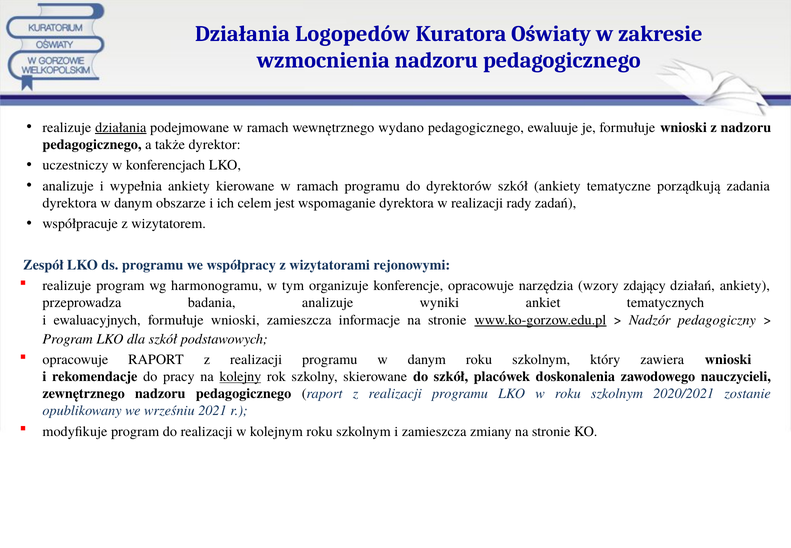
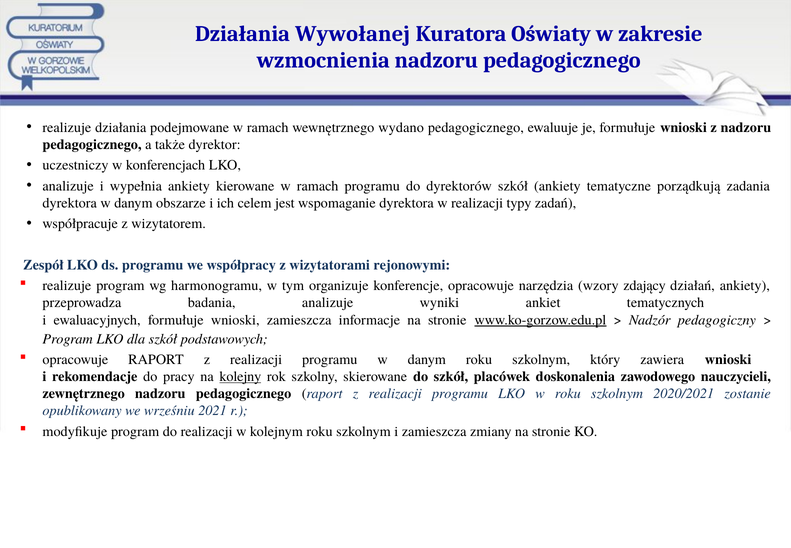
Logopedów: Logopedów -> Wywołanej
działania at (121, 127) underline: present -> none
rady: rady -> typy
